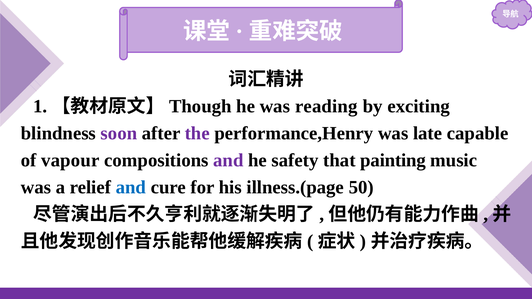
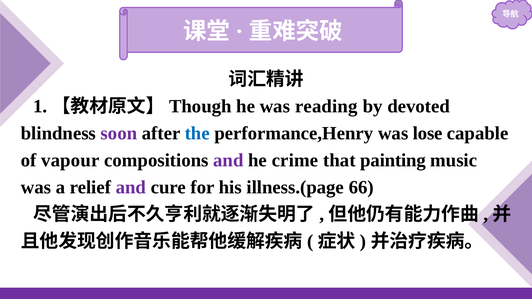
exciting: exciting -> devoted
the colour: purple -> blue
late: late -> lose
safety: safety -> crime
and at (131, 188) colour: blue -> purple
50: 50 -> 66
